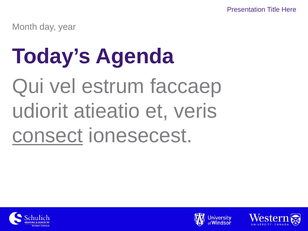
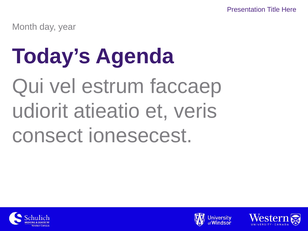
consect underline: present -> none
